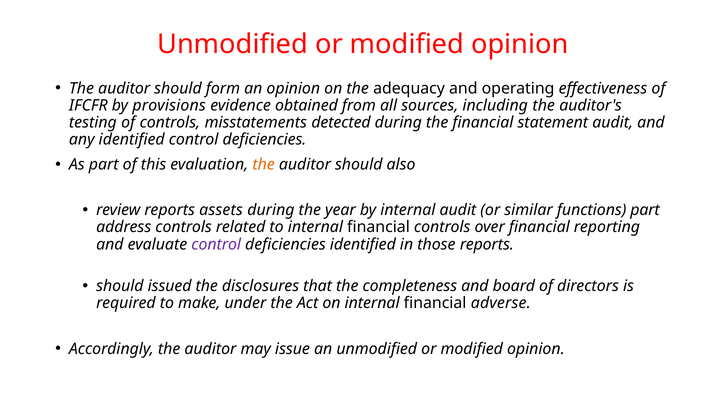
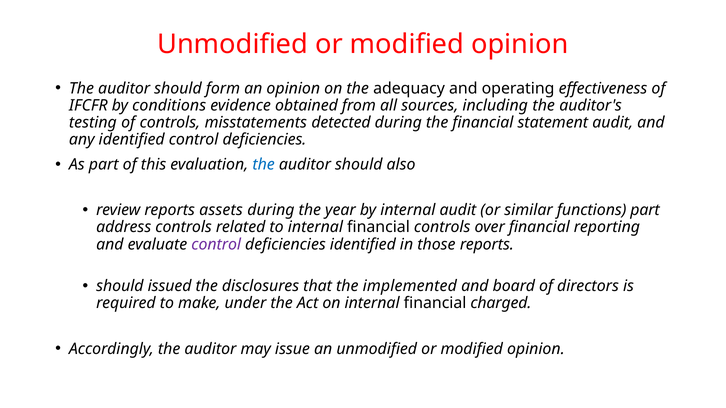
provisions: provisions -> conditions
the at (264, 165) colour: orange -> blue
completeness: completeness -> implemented
adverse: adverse -> charged
